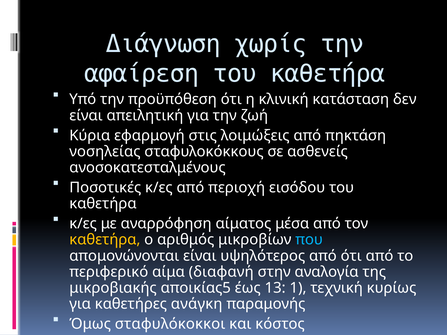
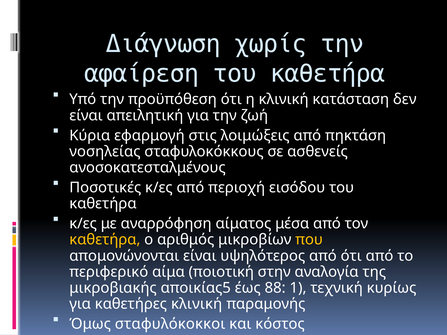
που colour: light blue -> yellow
διαφανή: διαφανή -> ποιοτική
13: 13 -> 88
καθετήρες ανάγκη: ανάγκη -> κλινική
